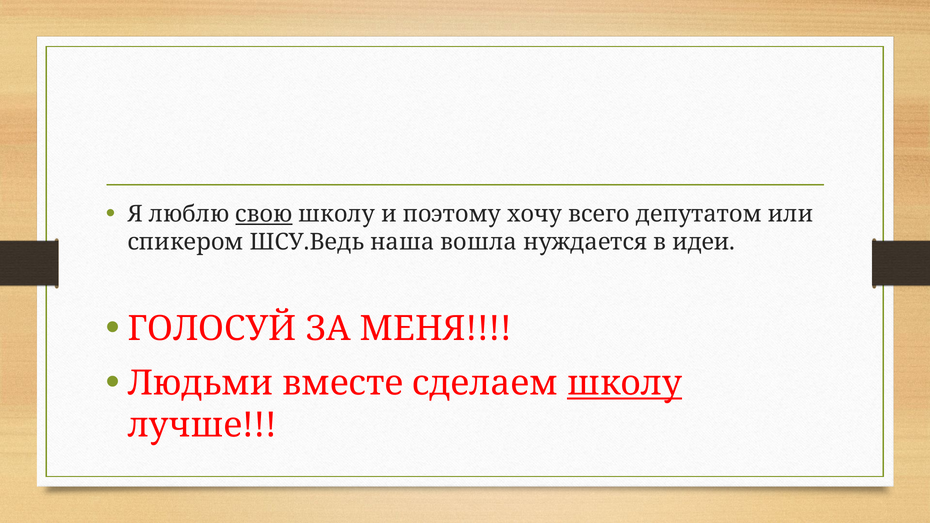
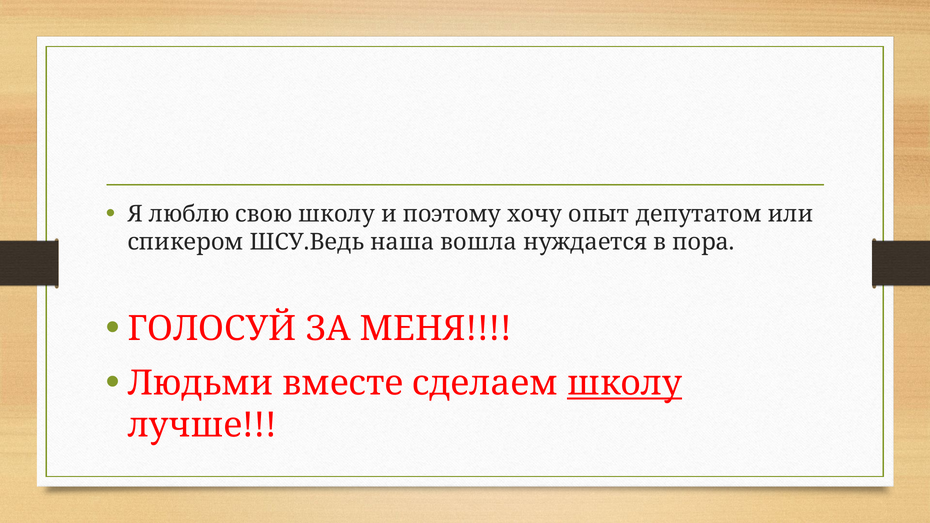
свою underline: present -> none
всего: всего -> опыт
идеи: идеи -> пора
